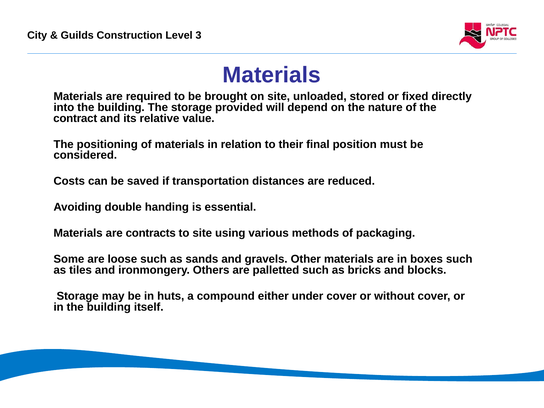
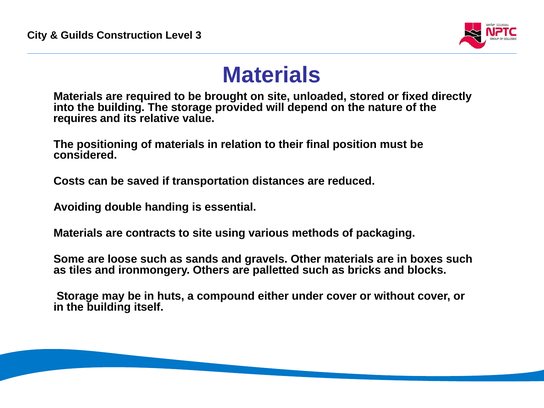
contract: contract -> requires
